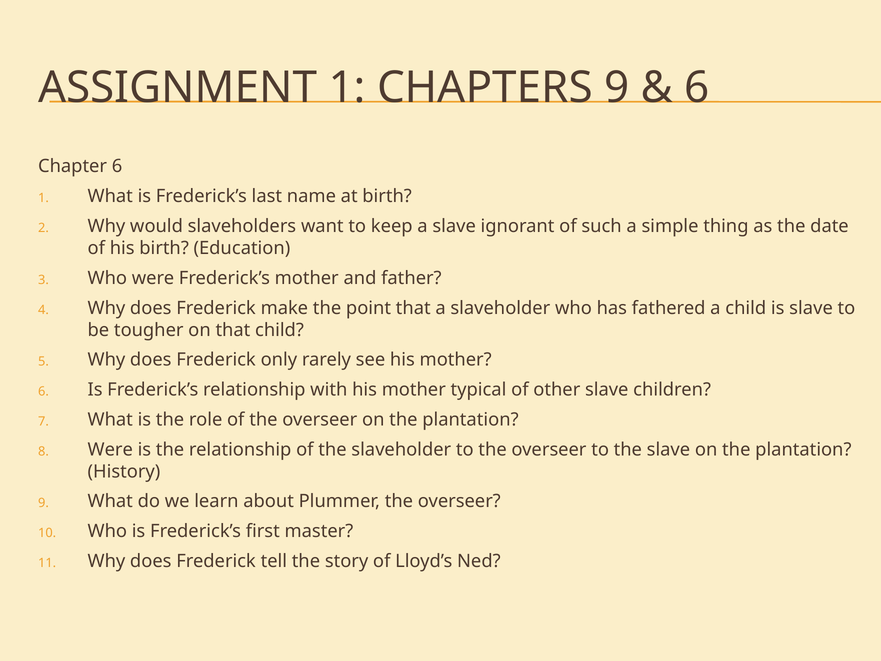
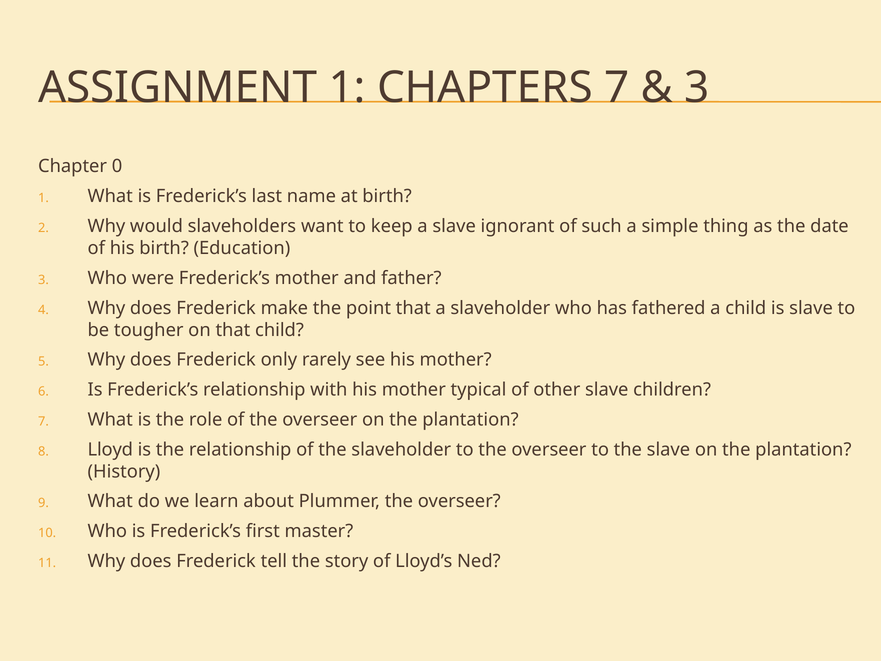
CHAPTERS 9: 9 -> 7
6 at (697, 87): 6 -> 3
Chapter 6: 6 -> 0
Were at (110, 449): Were -> Lloyd
